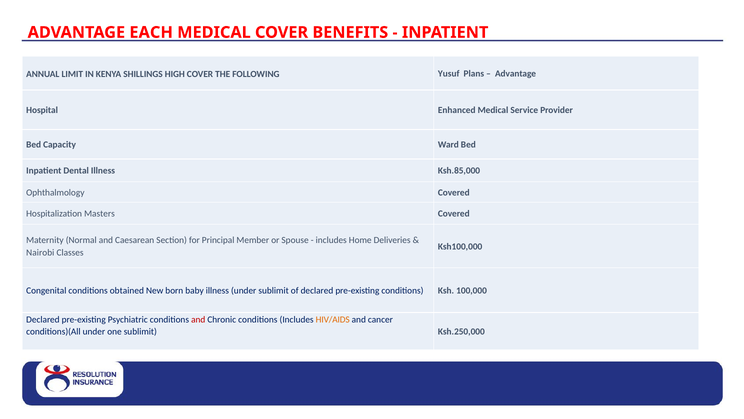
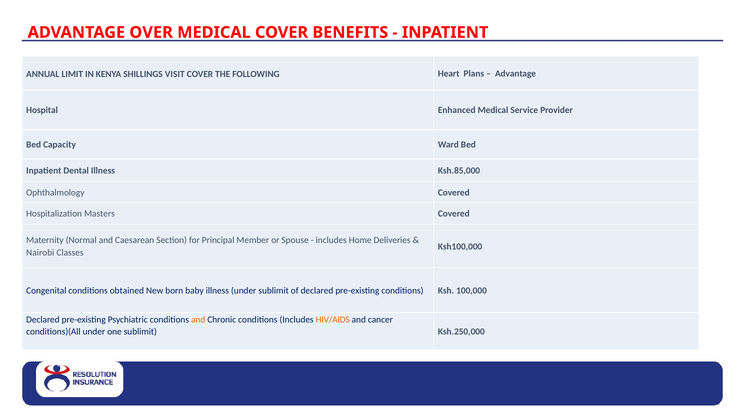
EACH: EACH -> OVER
HIGH: HIGH -> VISIT
Yusuf: Yusuf -> Heart
and at (198, 319) colour: red -> orange
